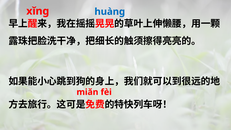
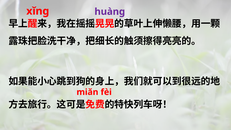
huànɡ colour: blue -> purple
